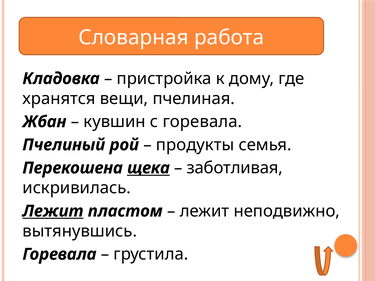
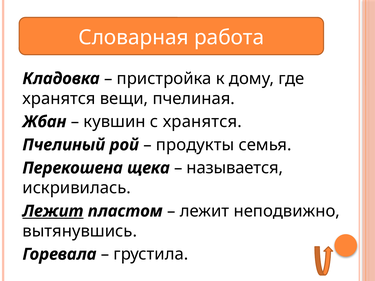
с горевала: горевала -> хранятся
щека underline: present -> none
заботливая: заботливая -> называется
